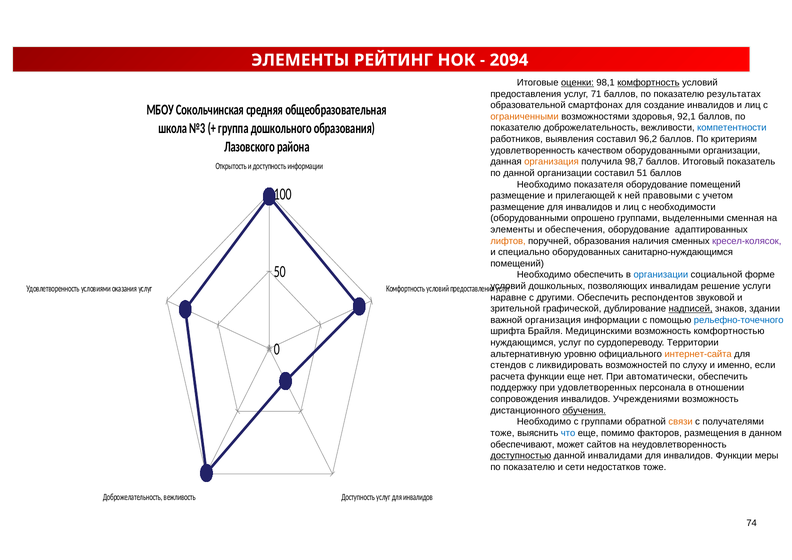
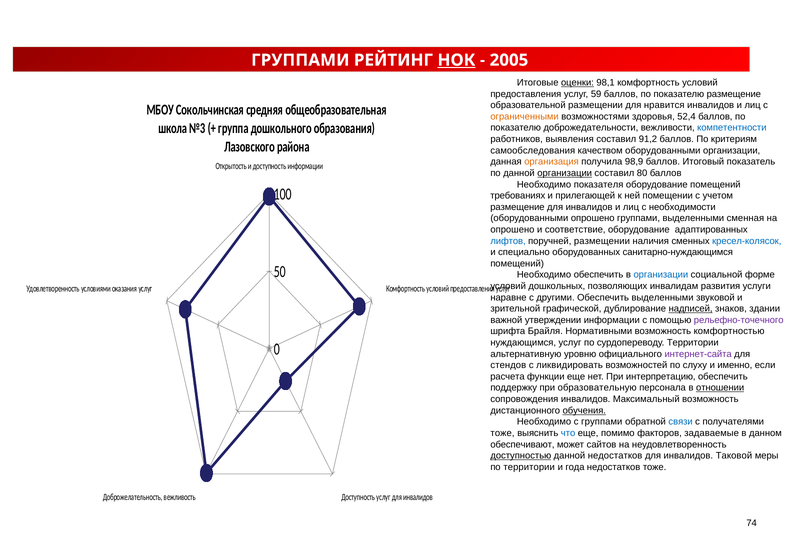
ЭЛЕМЕНТЫ at (300, 60): ЭЛЕМЕНТЫ -> ГРУППАМИ
НОК underline: none -> present
2094: 2094 -> 2005
комфортность at (648, 83) underline: present -> none
71: 71 -> 59
показателю результатах: результатах -> размещение
образовательной смартфонах: смартфонах -> размещении
создание: создание -> нравится
92,1: 92,1 -> 52,4
показателю доброжелательность: доброжелательность -> доброжедательности
96,2: 96,2 -> 91,2
удовлетворенность at (533, 151): удовлетворенность -> самообследования
98,7: 98,7 -> 98,9
организации at (565, 173) underline: none -> present
51: 51 -> 80
размещение at (518, 196): размещение -> требованиях
правовыми: правовыми -> помещении
элементы at (512, 230): элементы -> опрошено
обеспечения: обеспечения -> соответствие
лифтов colour: orange -> blue
поручней образования: образования -> размещении
кресел-колясок colour: purple -> blue
решение: решение -> развития
Обеспечить респондентов: респондентов -> выделенными
важной организация: организация -> утверждении
рельефно-точечного colour: blue -> purple
Медицинскими: Медицинскими -> Нормативными
интернет-сайта colour: orange -> purple
автоматически: автоматически -> интерпретацию
удовлетворенных: удовлетворенных -> образовательную
отношении underline: none -> present
Учреждениями: Учреждениями -> Максимальный
связи colour: orange -> blue
размещения: размещения -> задаваемые
данной инвалидами: инвалидами -> недостатков
инвалидов Функции: Функции -> Таковой
показателю at (529, 467): показателю -> территории
сети: сети -> года
